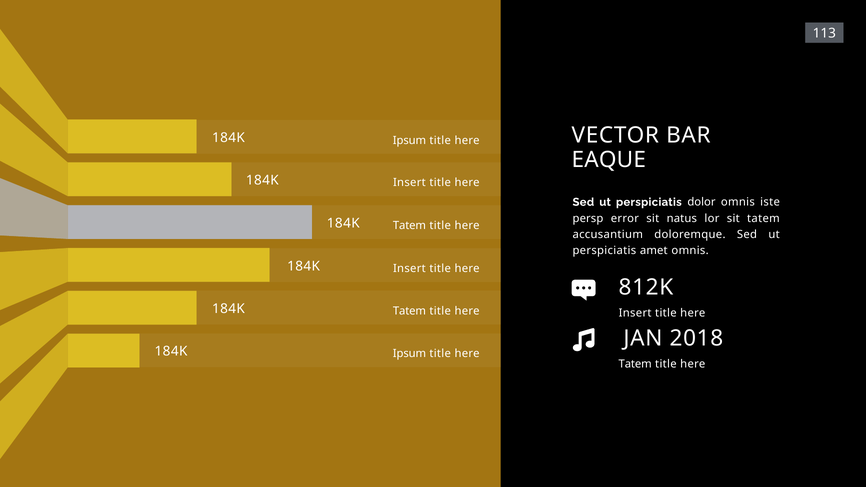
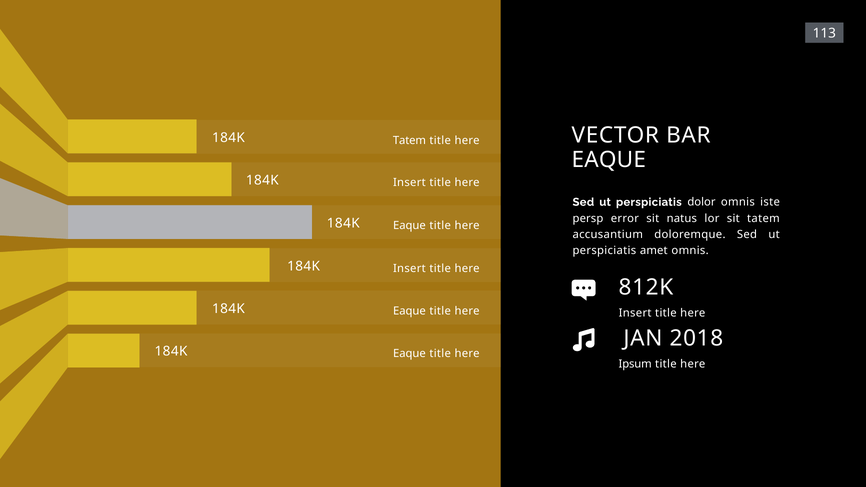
Ipsum at (409, 140): Ipsum -> Tatem
Tatem at (409, 226): Tatem -> Eaque
Tatem at (409, 311): Tatem -> Eaque
Ipsum at (409, 353): Ipsum -> Eaque
Tatem at (635, 364): Tatem -> Ipsum
